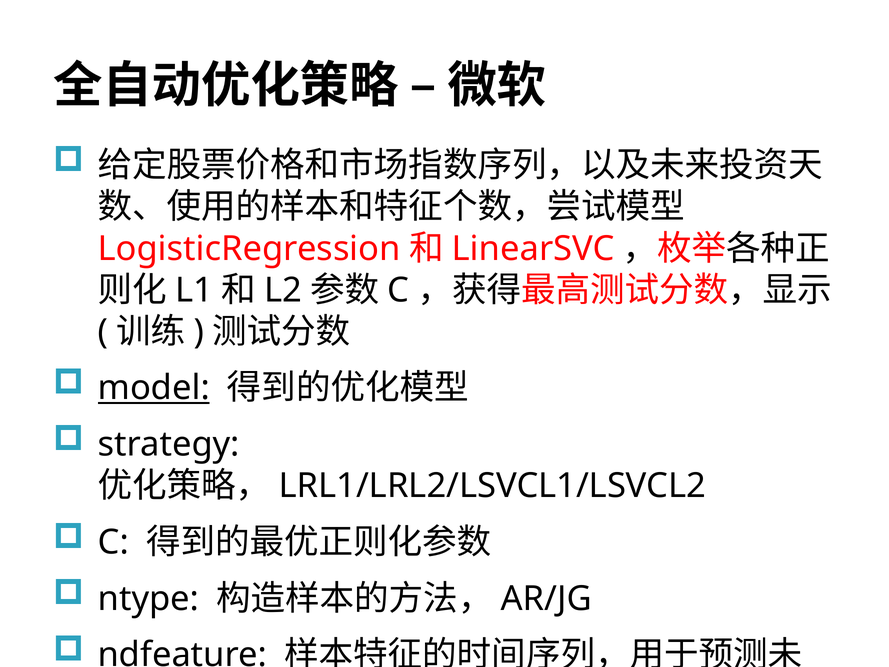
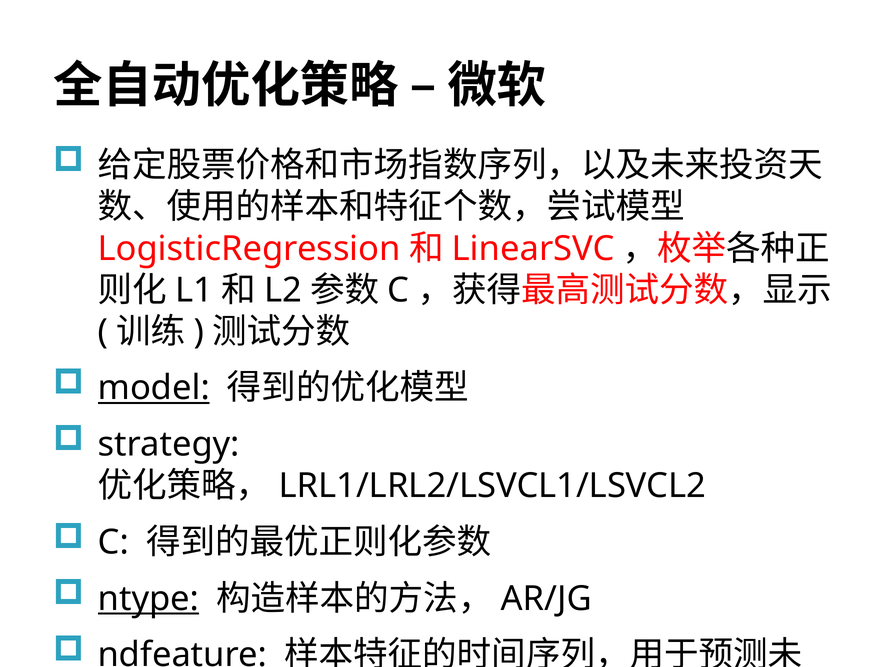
ntype underline: none -> present
